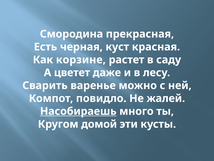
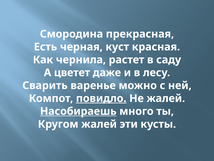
корзине: корзине -> чернила
повидло underline: none -> present
Кругом домой: домой -> жалей
